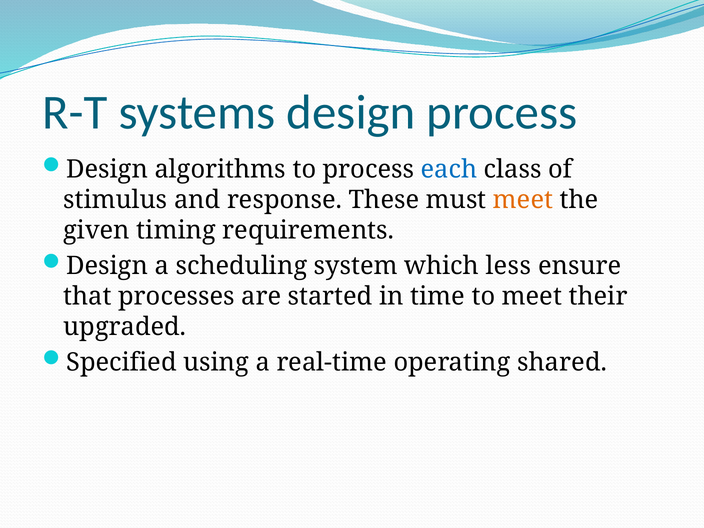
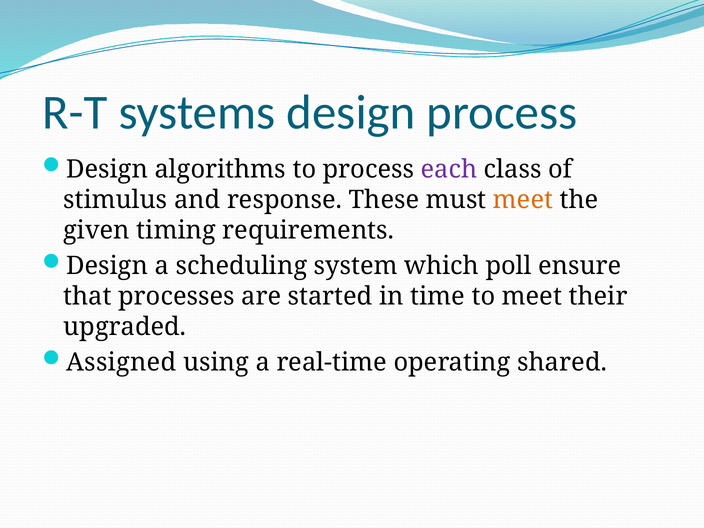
each colour: blue -> purple
less: less -> poll
Specified: Specified -> Assigned
